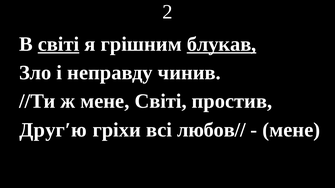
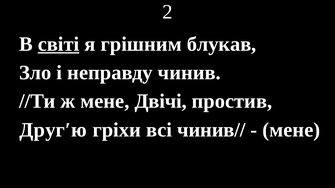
блукав underline: present -> none
мене Світі: Світі -> Двічі
любов//: любов// -> чинив//
